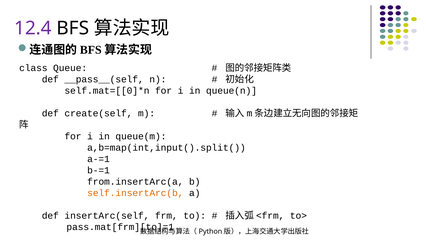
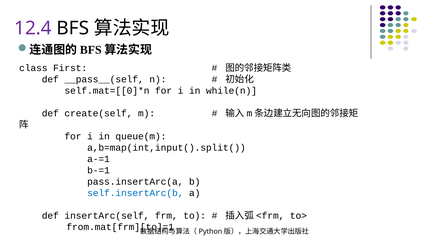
Queue: Queue -> First
queue(n: queue(n -> while(n
from.insertArc(a: from.insertArc(a -> pass.insertArc(a
self.insertArc(b colour: orange -> blue
pass.mat[frm][to]=1: pass.mat[frm][to]=1 -> from.mat[frm][to]=1
